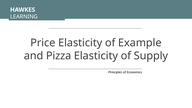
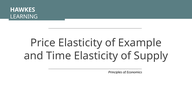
Pizza: Pizza -> Time
